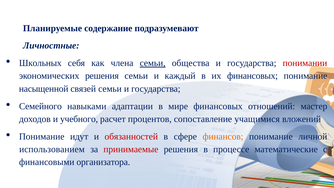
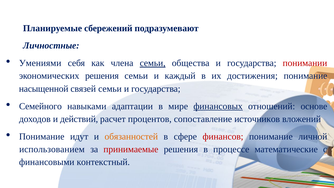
содержание: содержание -> сбережений
Школьных: Школьных -> Умениями
их финансовых: финансовых -> достижения
финансовых at (218, 106) underline: none -> present
мастер: мастер -> основе
учебного: учебного -> действий
учащимися: учащимися -> источников
обязанностей colour: red -> orange
финансов colour: orange -> red
организатора: организатора -> контекстный
